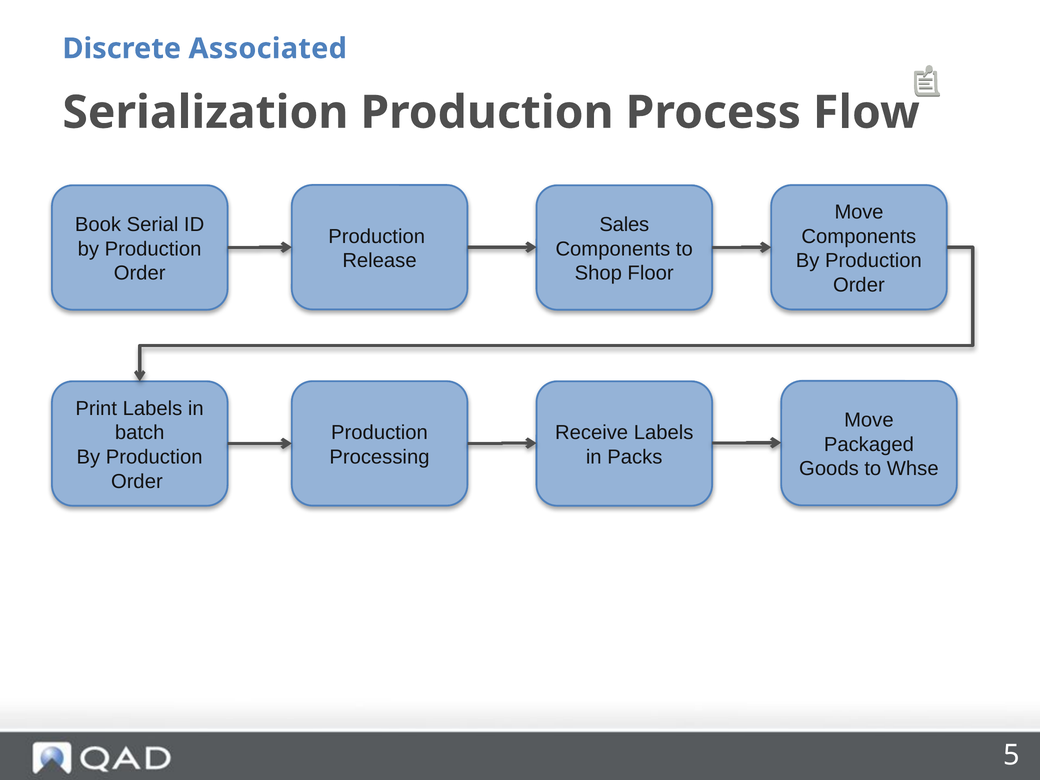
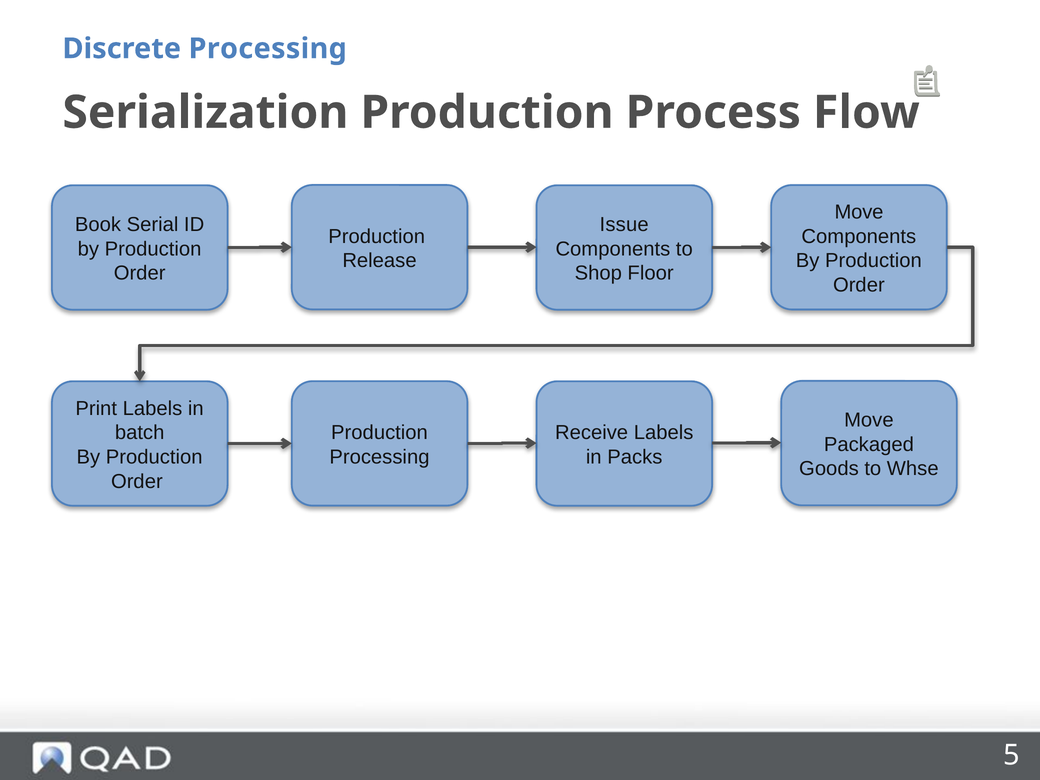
Discrete Associated: Associated -> Processing
Sales: Sales -> Issue
